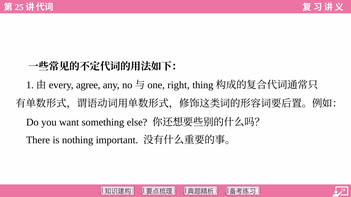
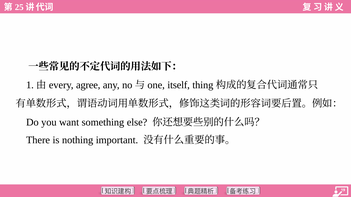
right: right -> itself
